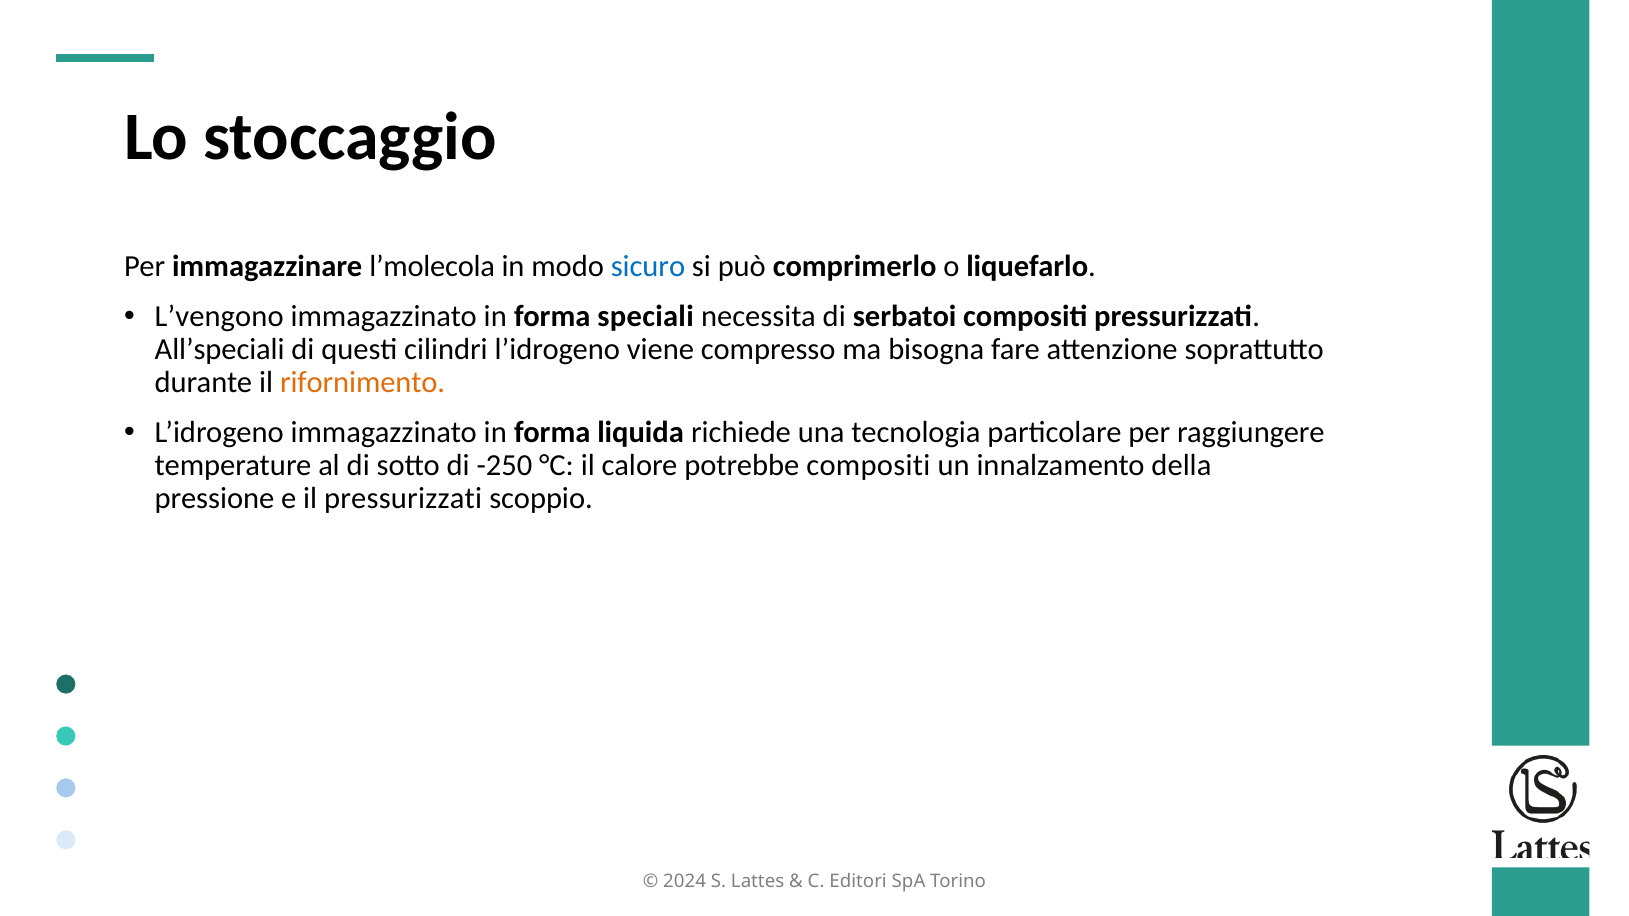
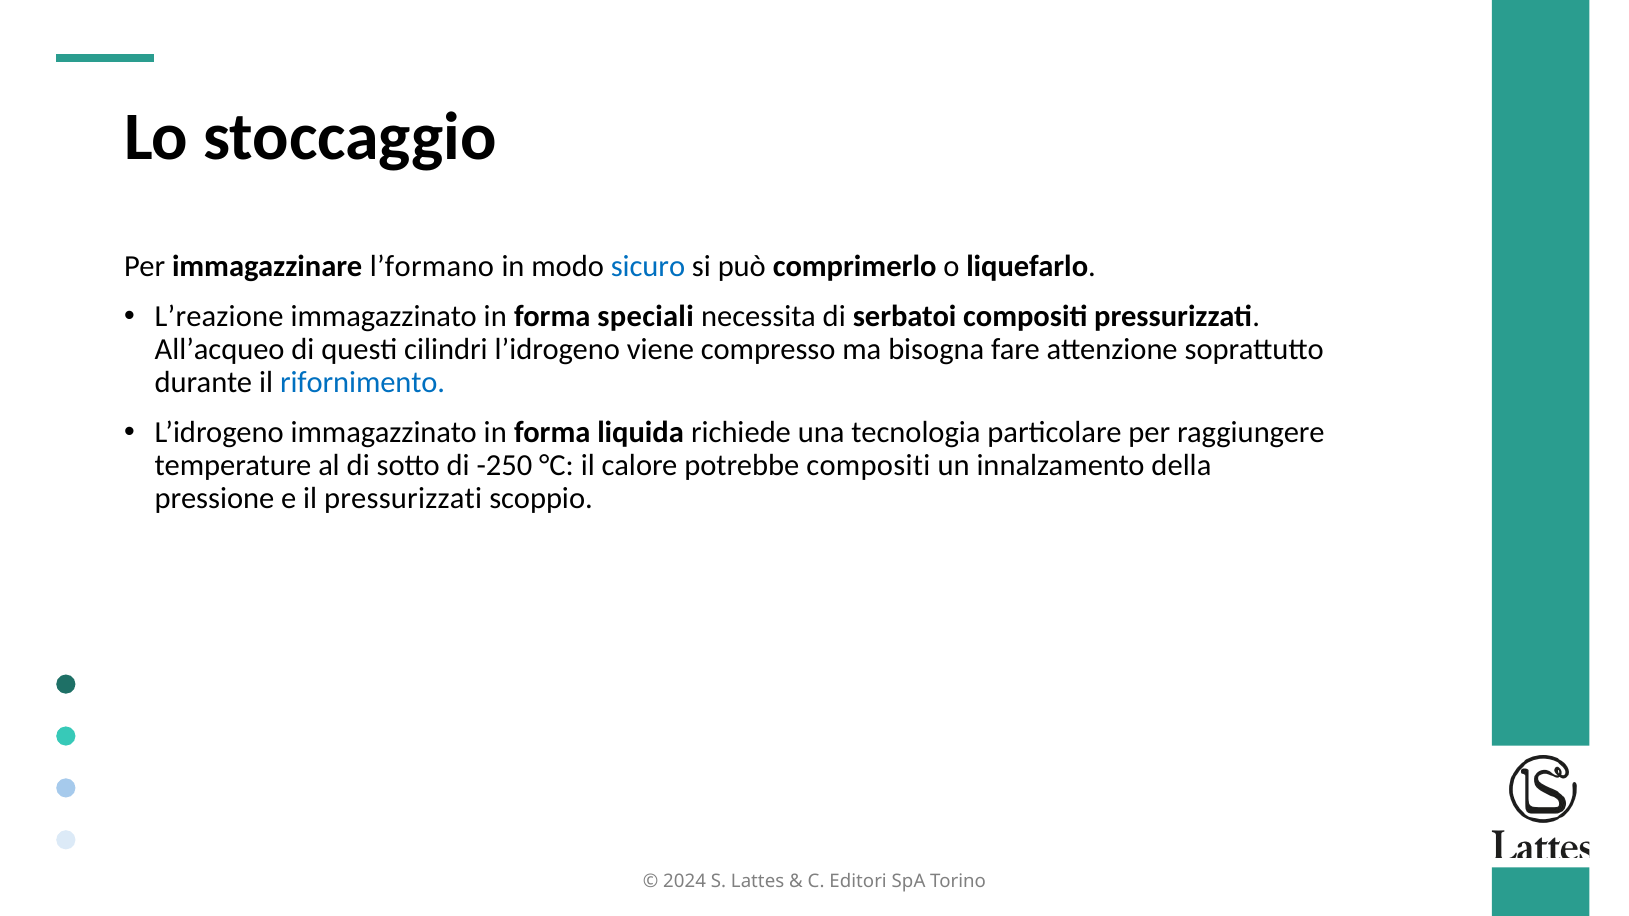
l’molecola: l’molecola -> l’formano
L’vengono: L’vengono -> L’reazione
All’speciali: All’speciali -> All’acqueo
rifornimento colour: orange -> blue
